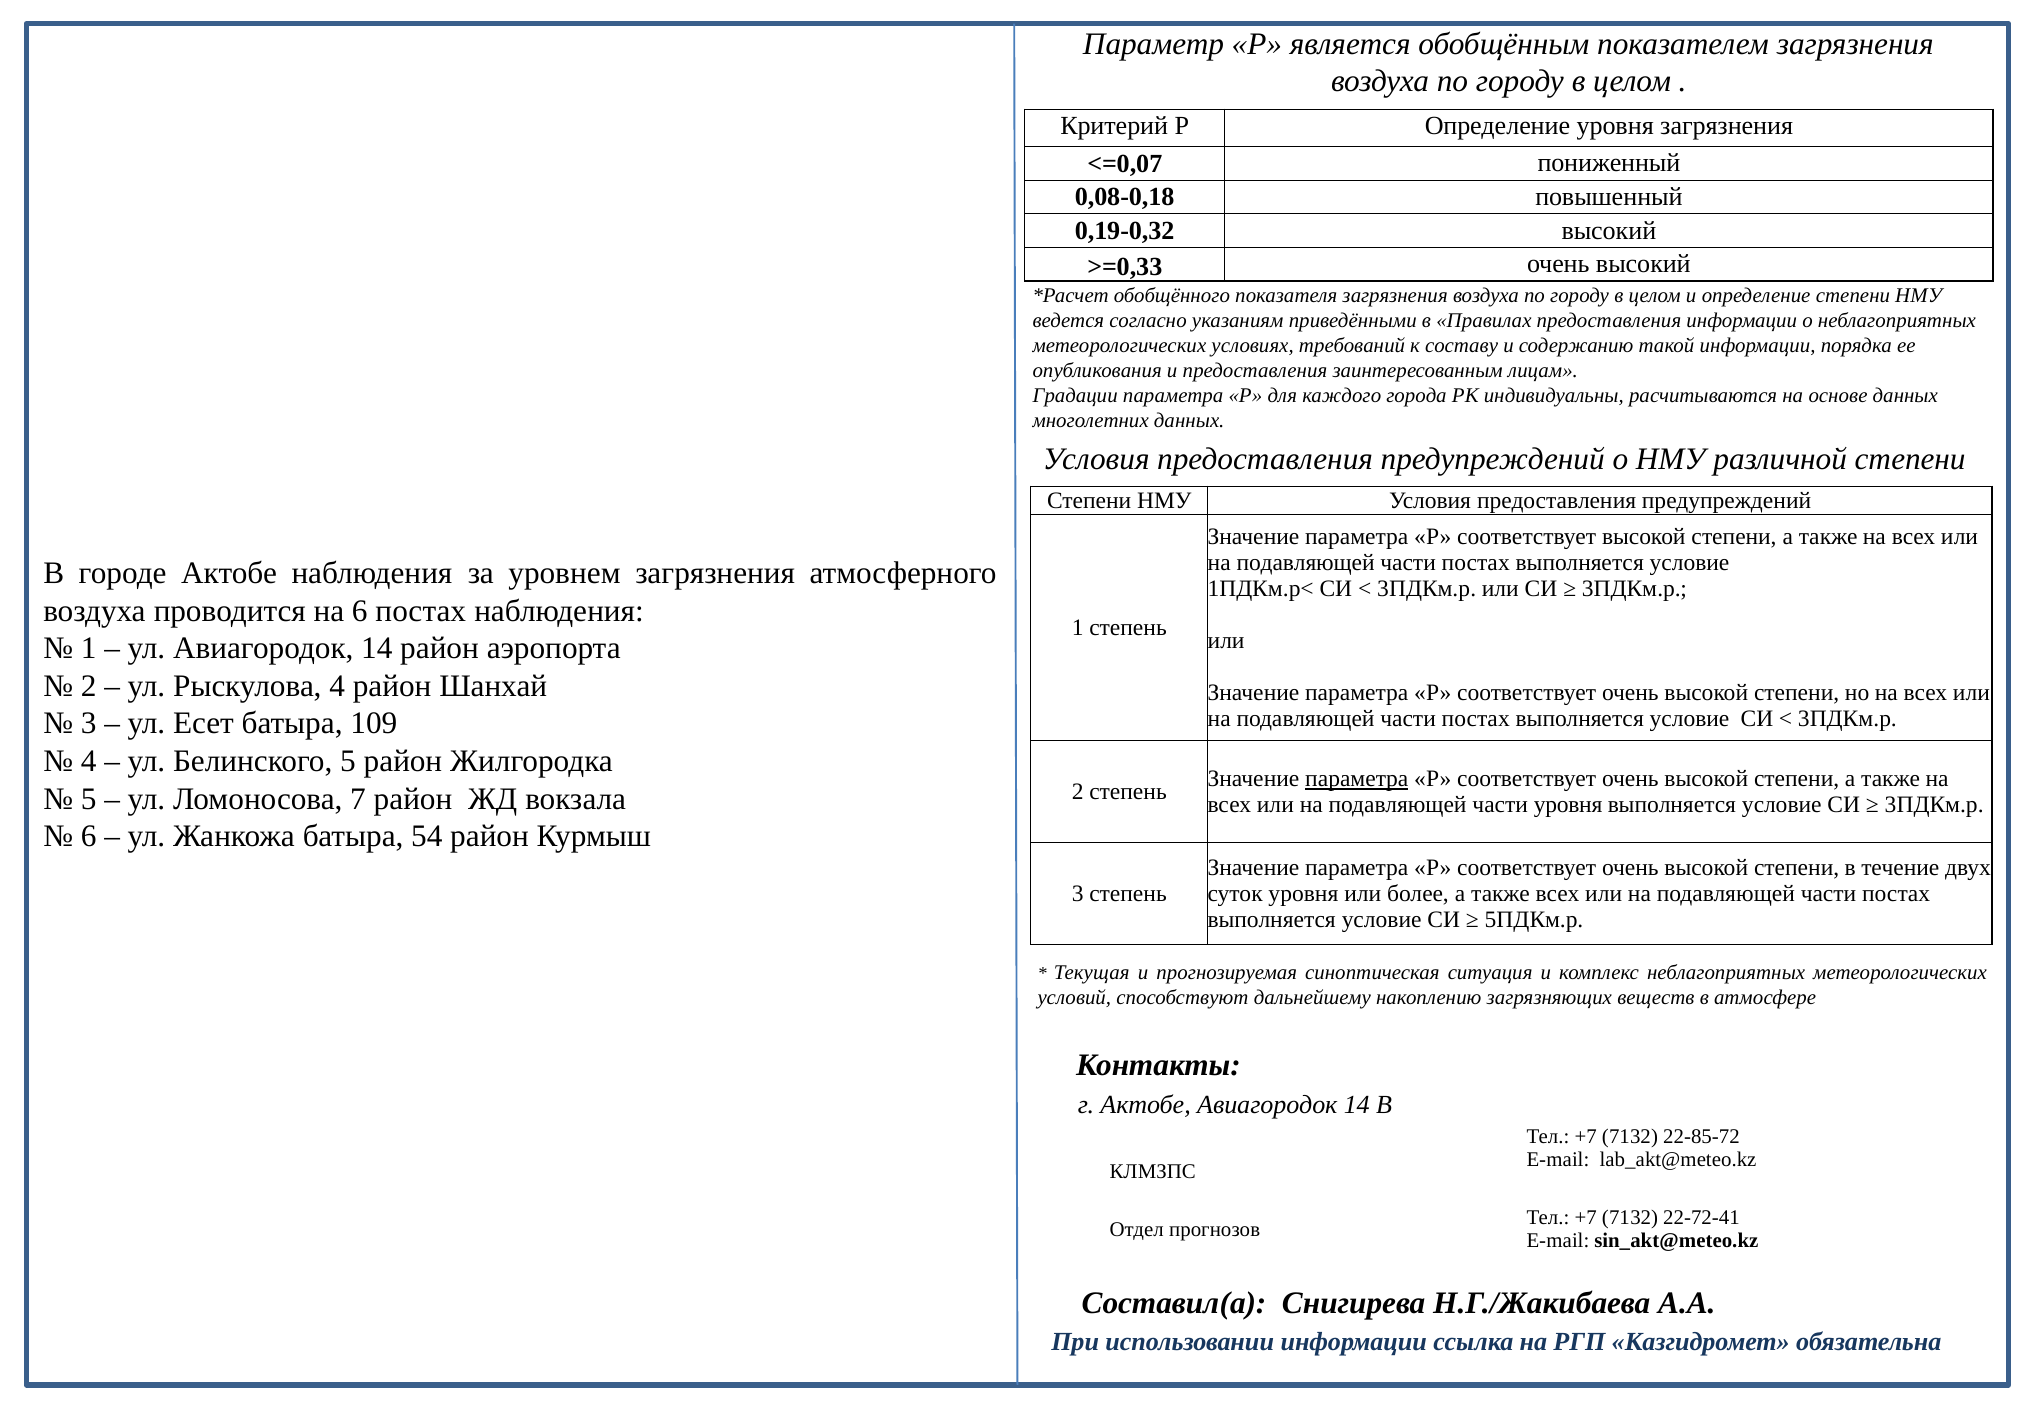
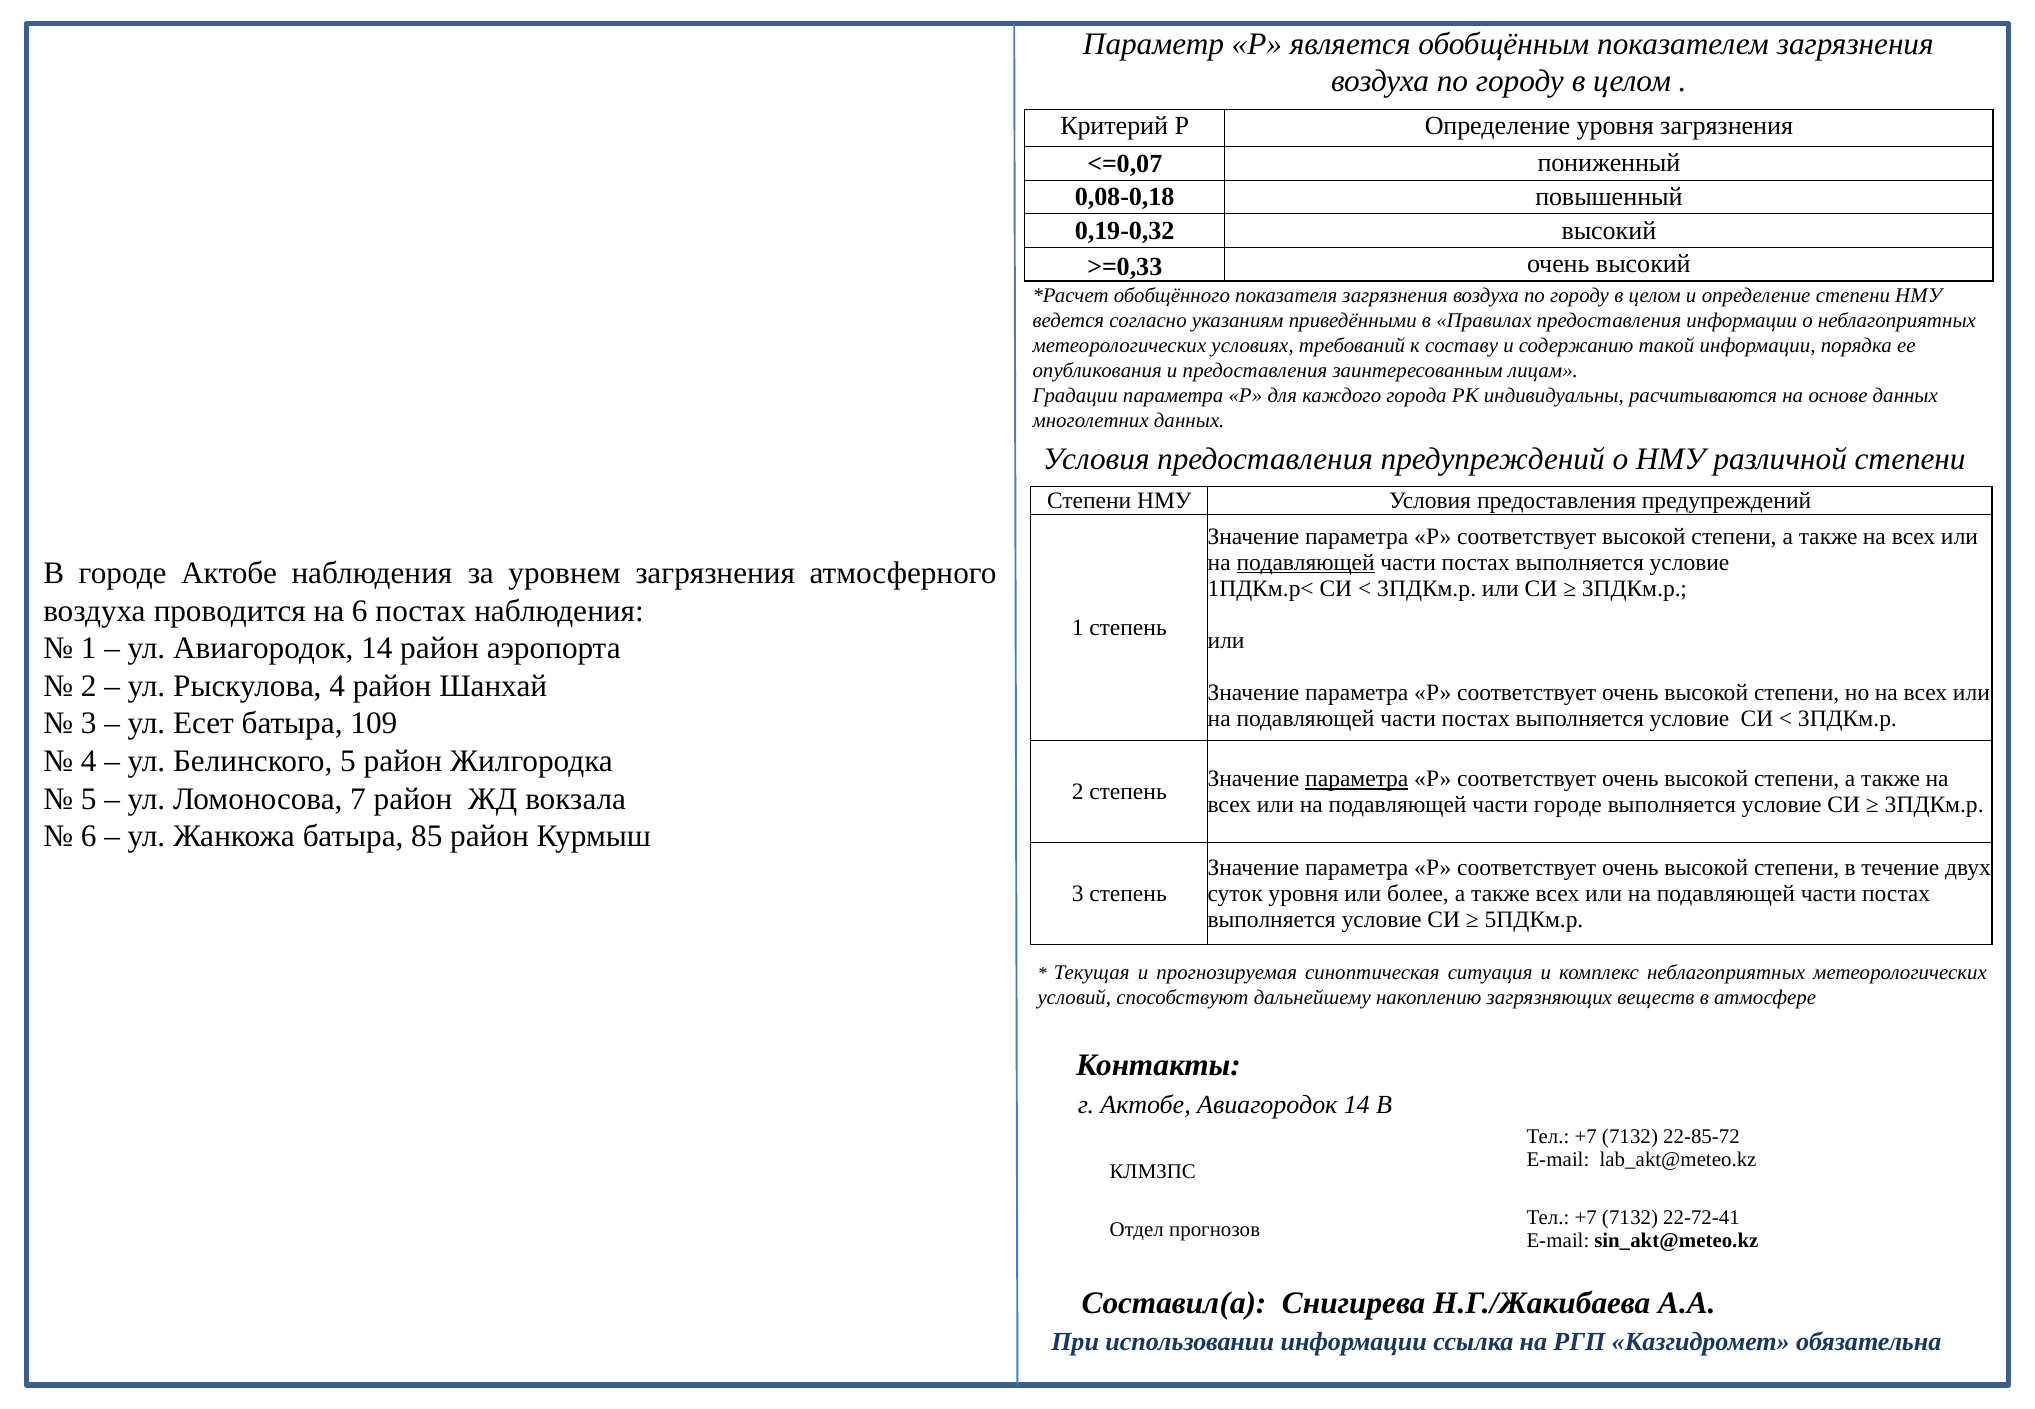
подавляющей at (1306, 563) underline: none -> present
части уровня: уровня -> городе
54: 54 -> 85
